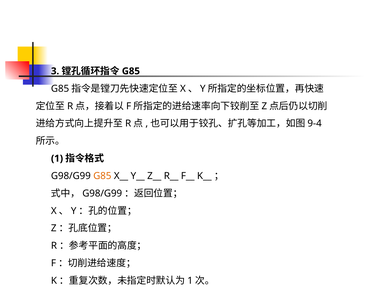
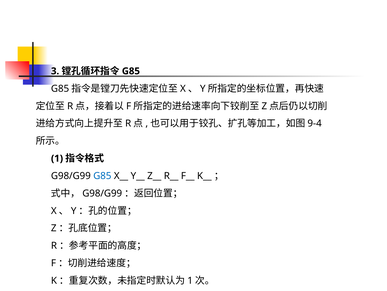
G85 at (102, 175) colour: orange -> blue
